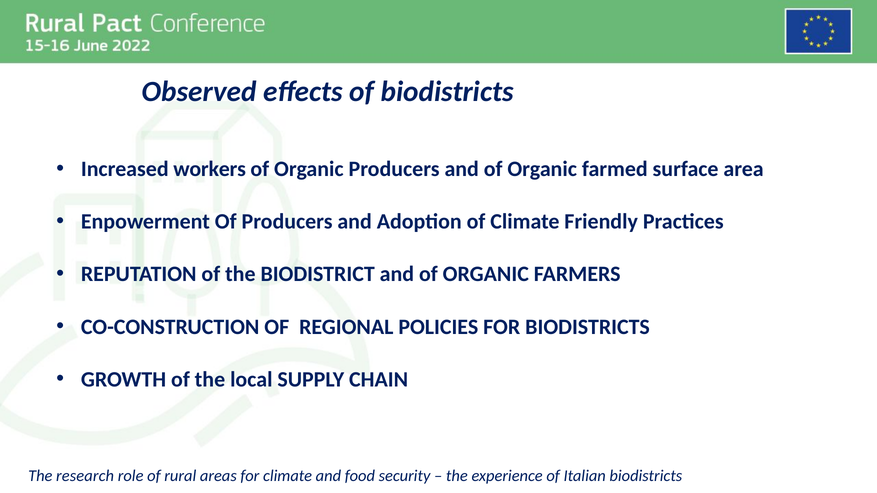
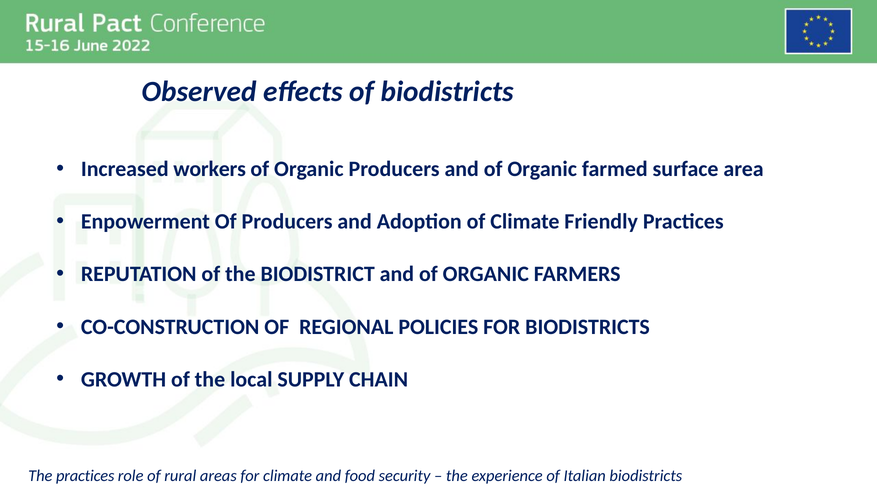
The research: research -> practices
